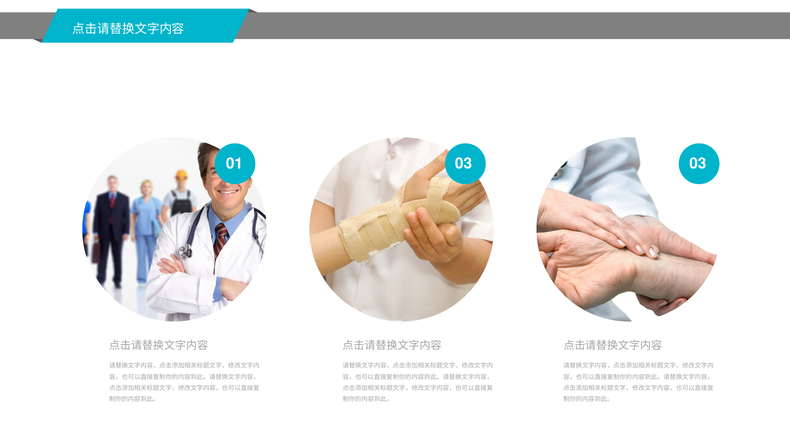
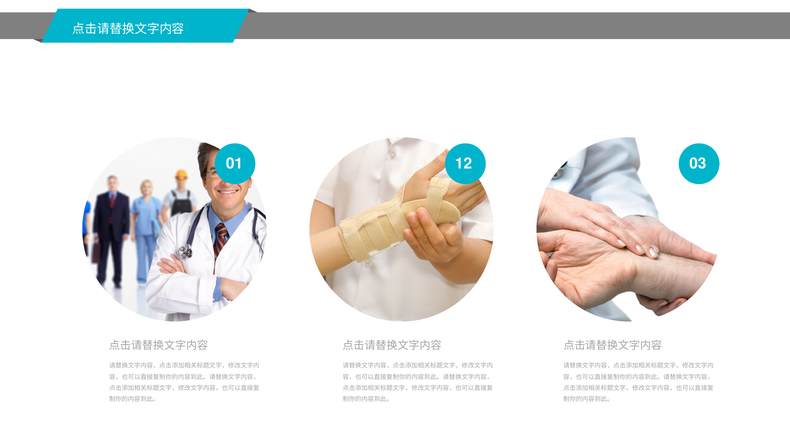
01 03: 03 -> 12
